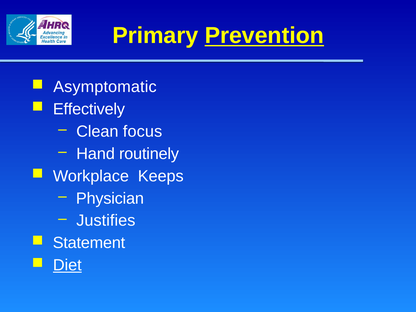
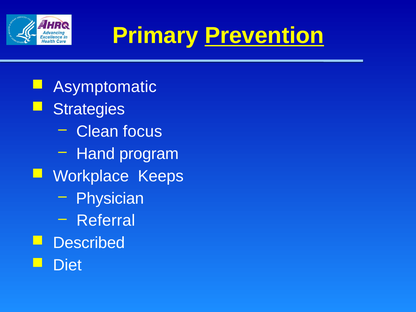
Effectively: Effectively -> Strategies
routinely: routinely -> program
Justifies: Justifies -> Referral
Statement: Statement -> Described
Diet underline: present -> none
